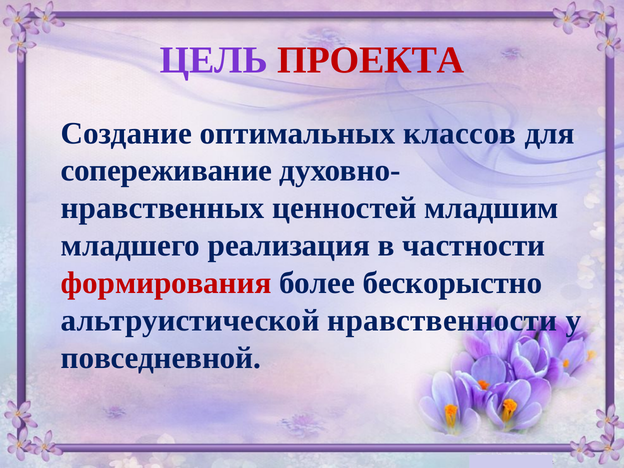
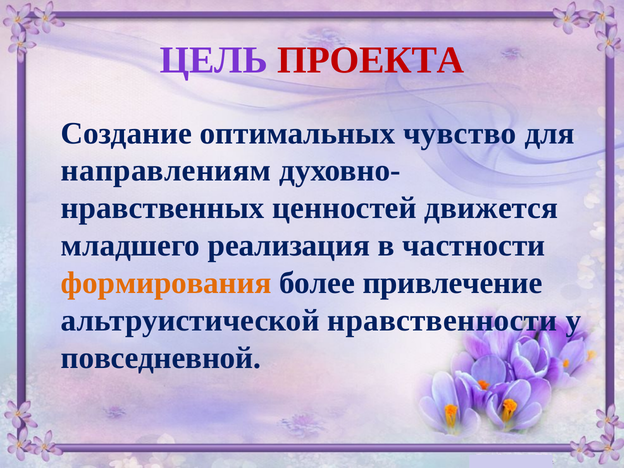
классов: классов -> чувство
сопереживание: сопереживание -> направлениям
младшим: младшим -> движется
формирования colour: red -> orange
бескорыстно: бескорыстно -> привлечение
